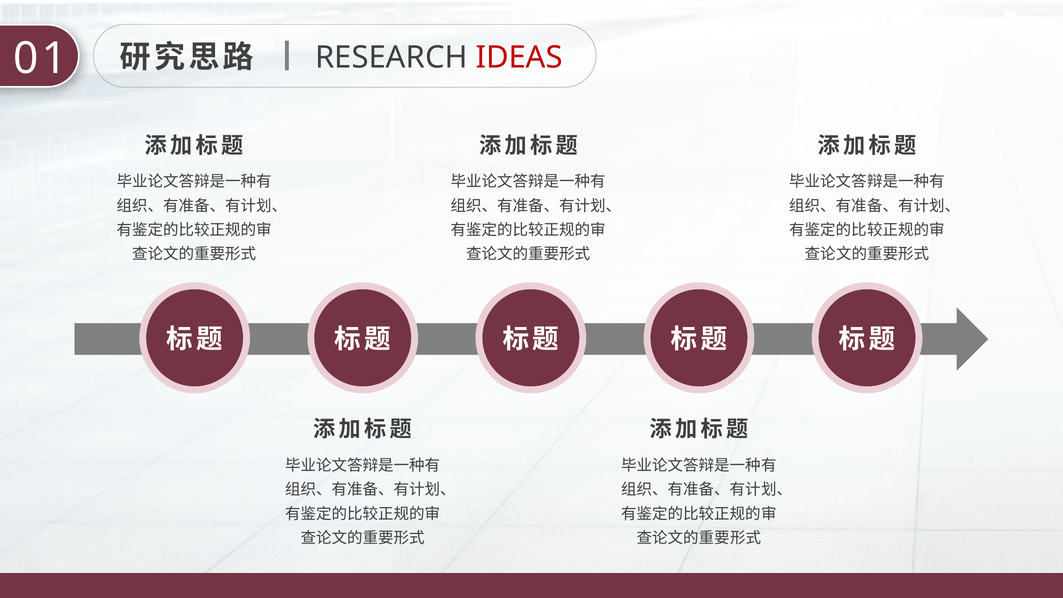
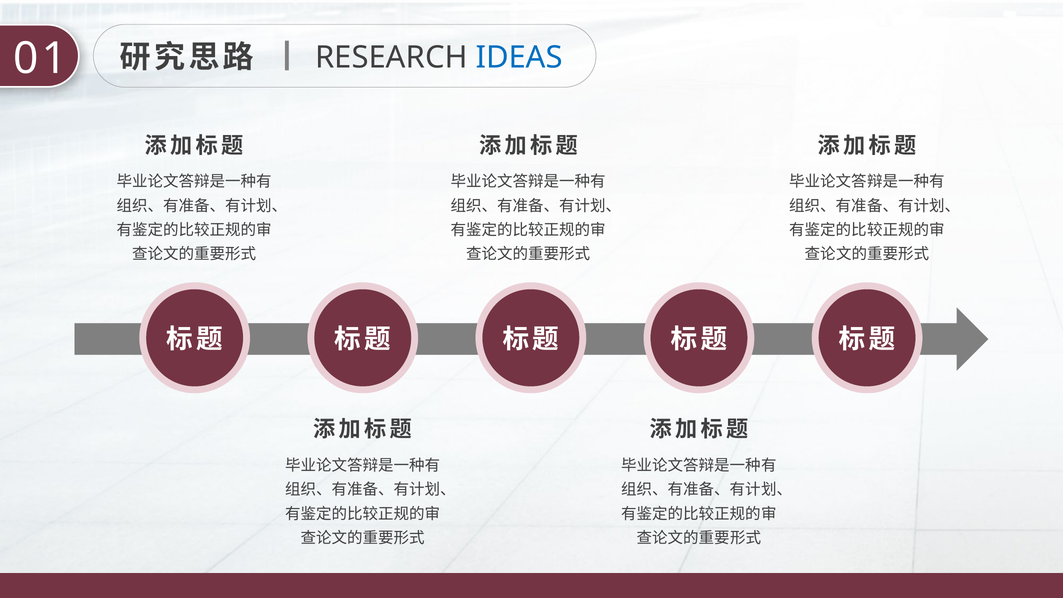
IDEAS colour: red -> blue
